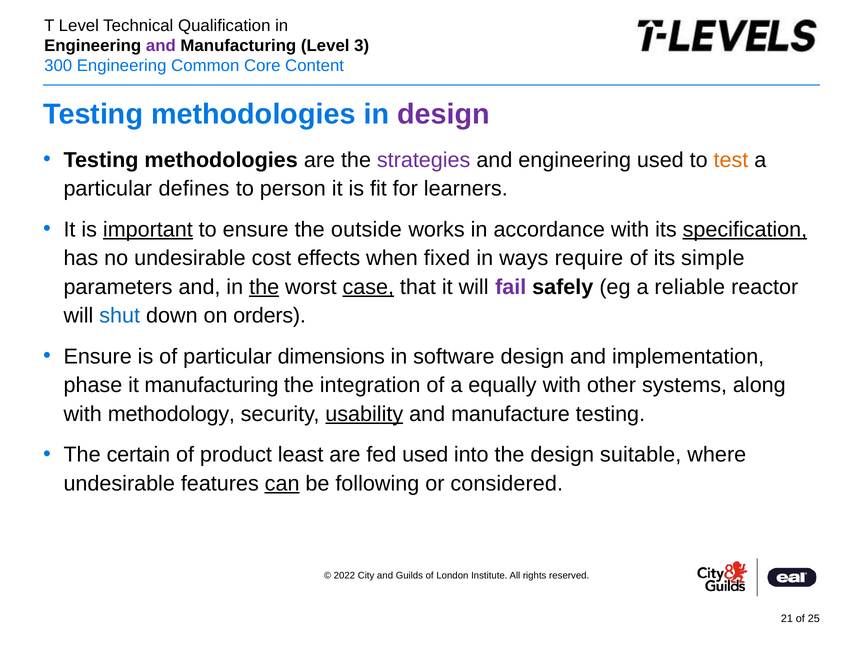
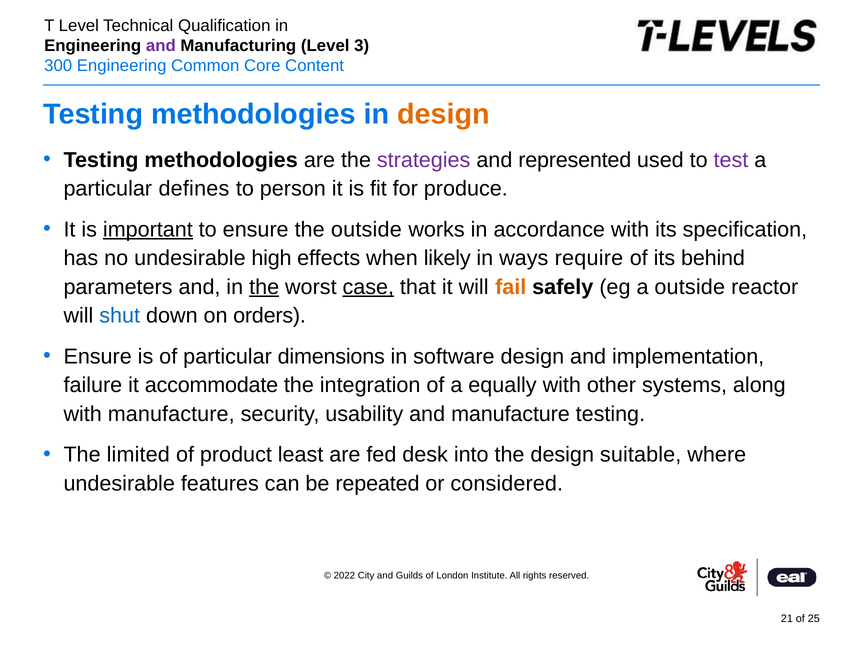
design at (443, 114) colour: purple -> orange
and engineering: engineering -> represented
test colour: orange -> purple
learners: learners -> produce
specification underline: present -> none
cost: cost -> high
fixed: fixed -> likely
simple: simple -> behind
fail colour: purple -> orange
a reliable: reliable -> outside
phase: phase -> failure
it manufacturing: manufacturing -> accommodate
with methodology: methodology -> manufacture
usability underline: present -> none
certain: certain -> limited
fed used: used -> desk
can underline: present -> none
following: following -> repeated
